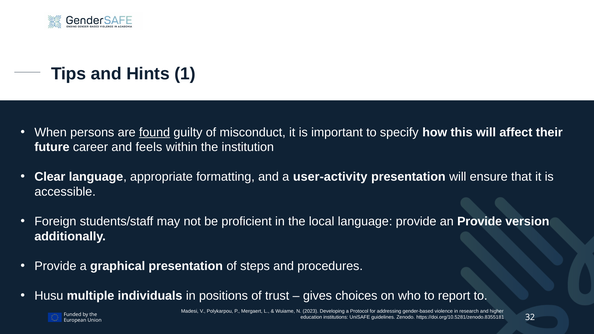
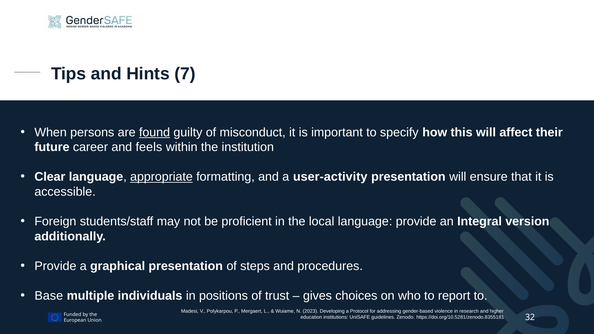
1: 1 -> 7
appropriate underline: none -> present
an Provide: Provide -> Integral
Husu: Husu -> Base
